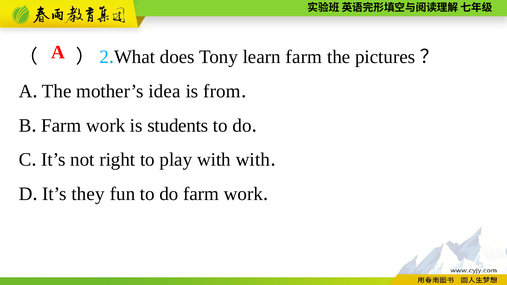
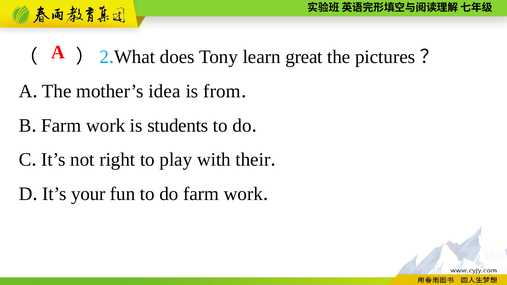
learn farm: farm -> great
with with: with -> their
they: they -> your
